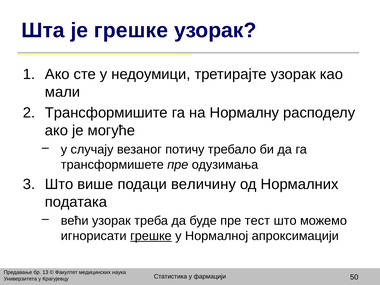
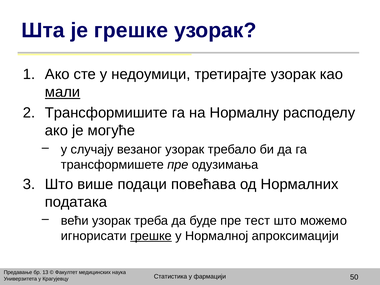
мали underline: none -> present
везаног потичу: потичу -> узорак
величину: величину -> повећава
